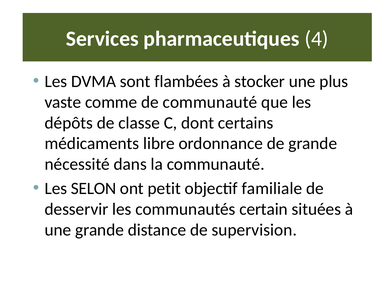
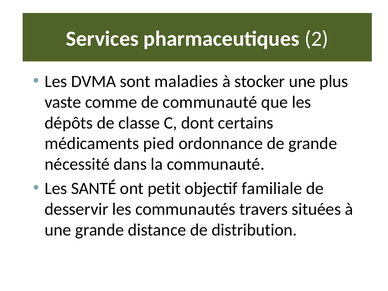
4: 4 -> 2
flambées: flambées -> maladies
libre: libre -> pied
SELON: SELON -> SANTÉ
certain: certain -> travers
supervision: supervision -> distribution
